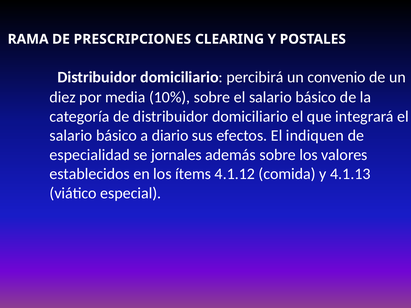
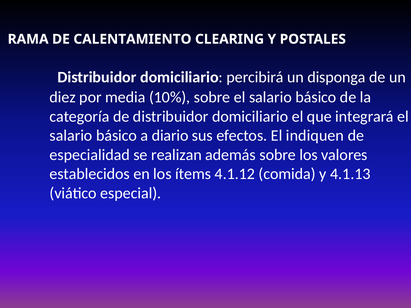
PRESCRIPCIONES: PRESCRIPCIONES -> CALENTAMIENTO
convenio: convenio -> disponga
jornales: jornales -> realizan
